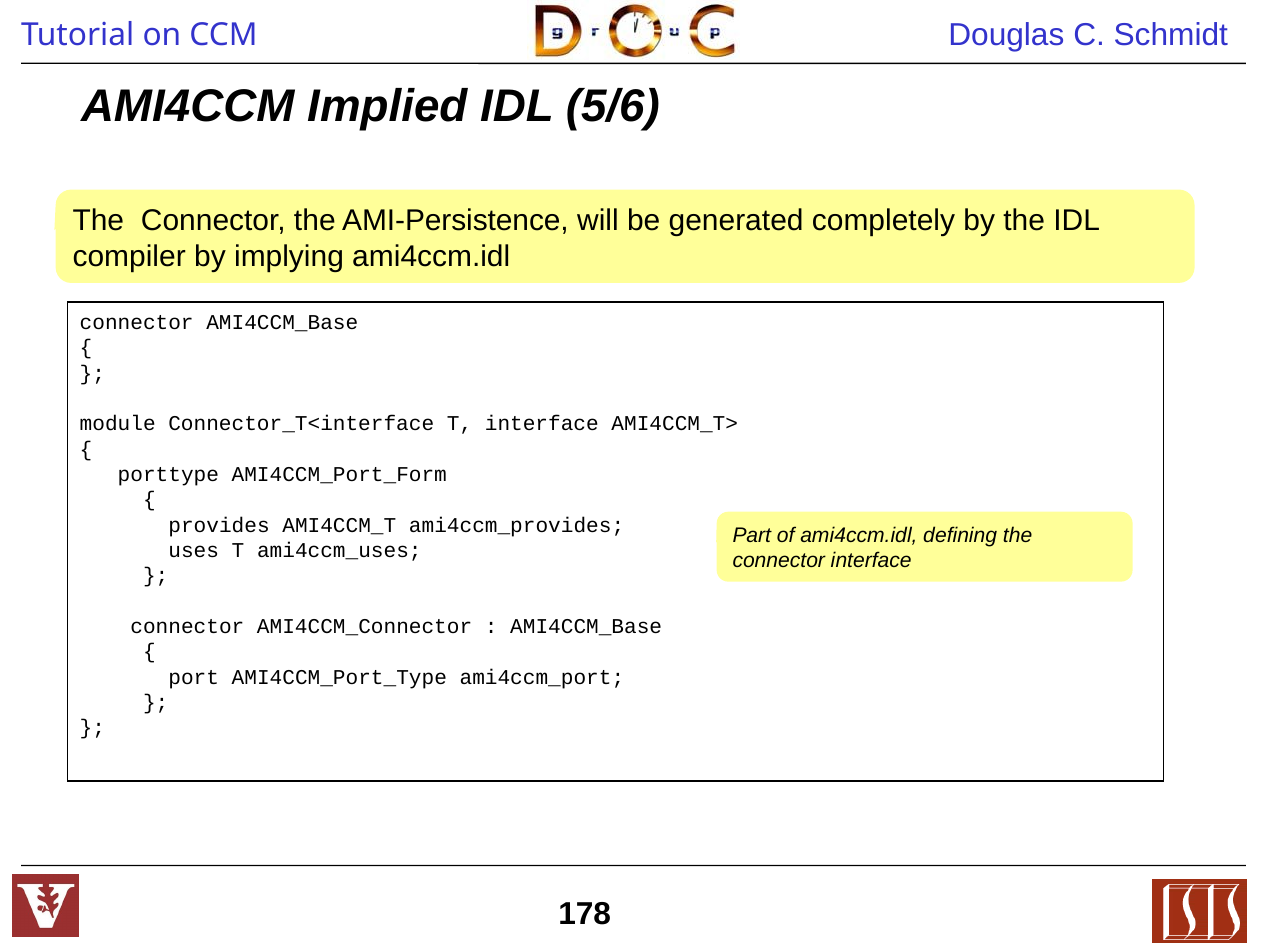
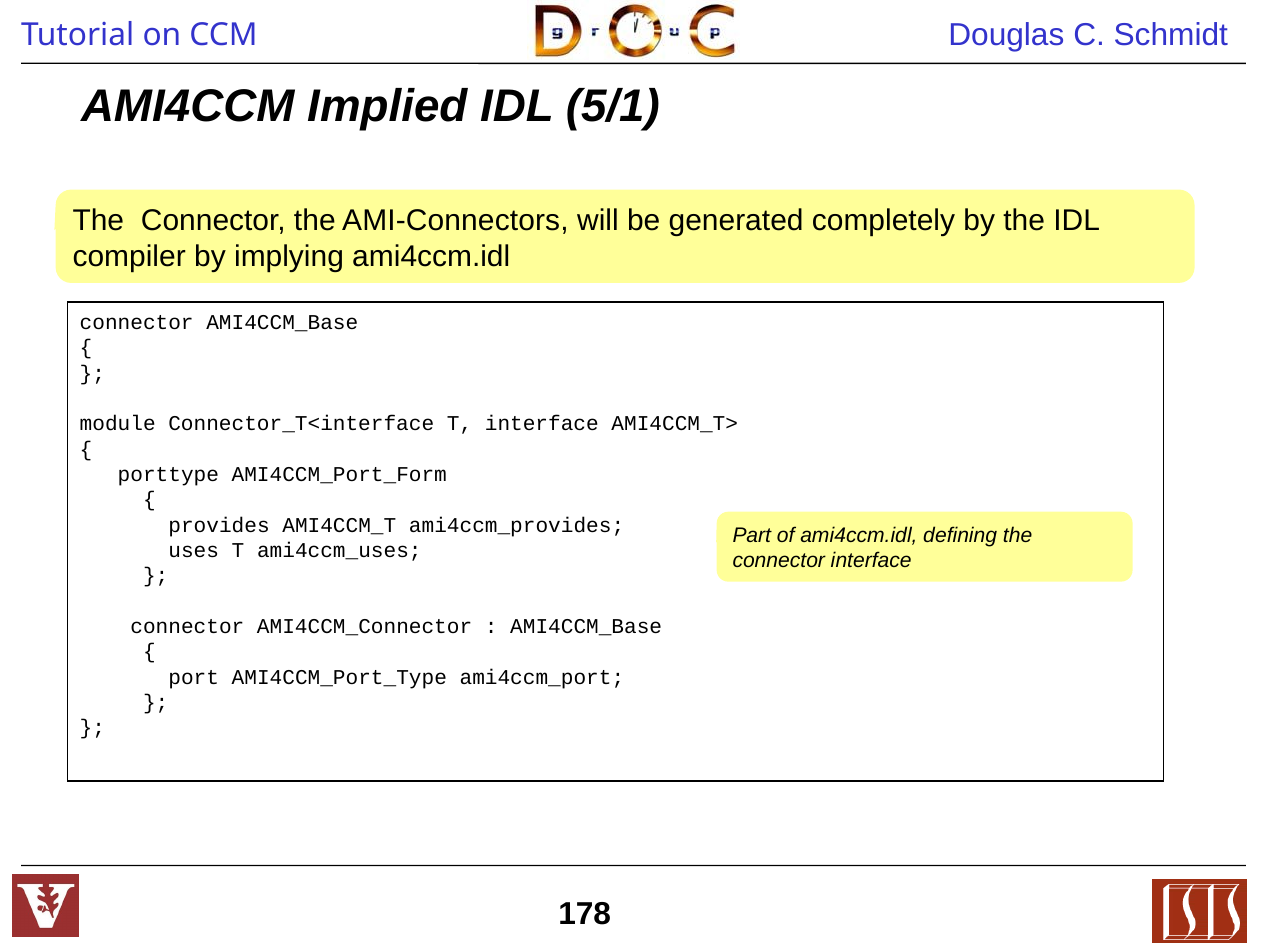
5/6: 5/6 -> 5/1
AMI-Persistence: AMI-Persistence -> AMI-Connectors
